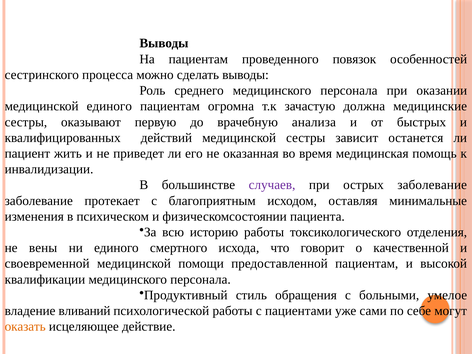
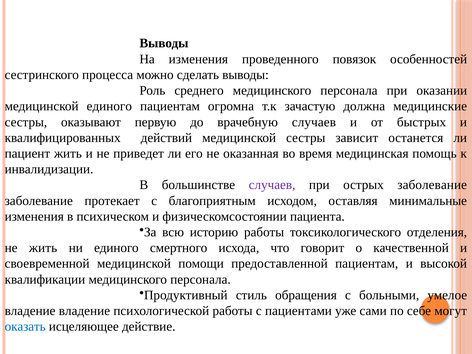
На пациентам: пациентам -> изменения
врачебную анализа: анализа -> случаев
не вены: вены -> жить
владение вливаний: вливаний -> владение
оказать colour: orange -> blue
